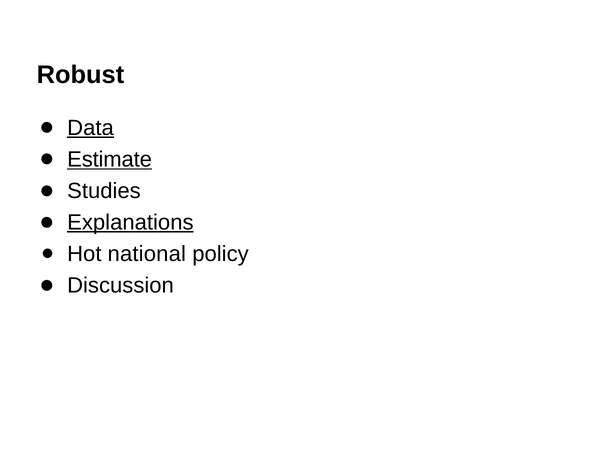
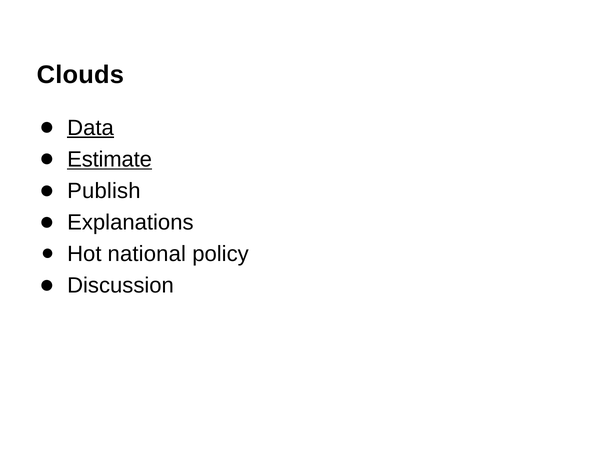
Robust: Robust -> Clouds
Studies: Studies -> Publish
Explanations underline: present -> none
